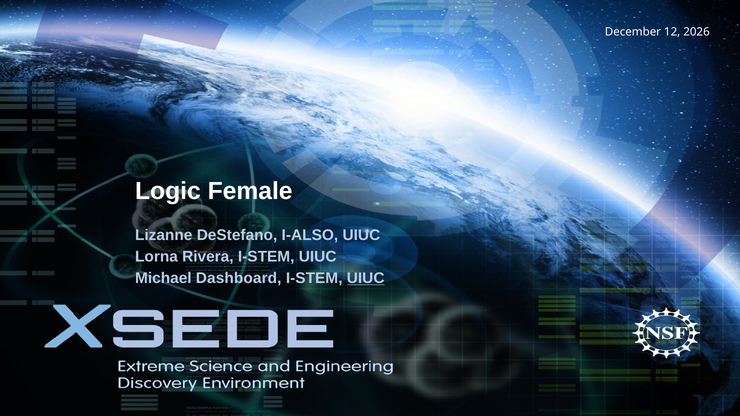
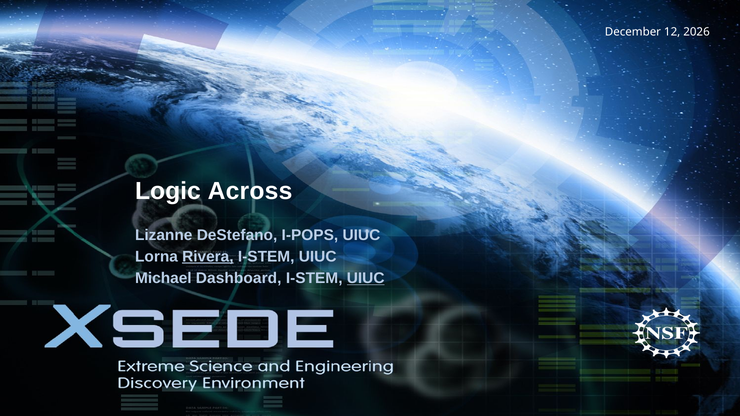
Female: Female -> Across
I-ALSO: I-ALSO -> I-POPS
Rivera underline: none -> present
